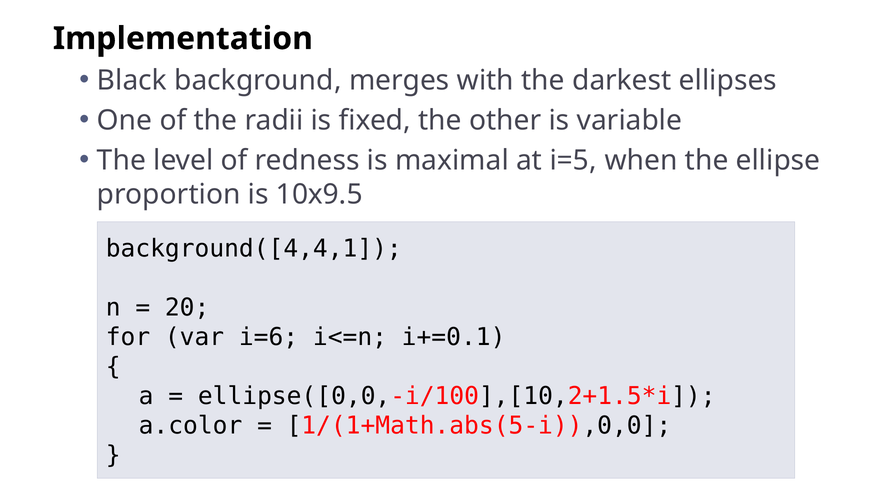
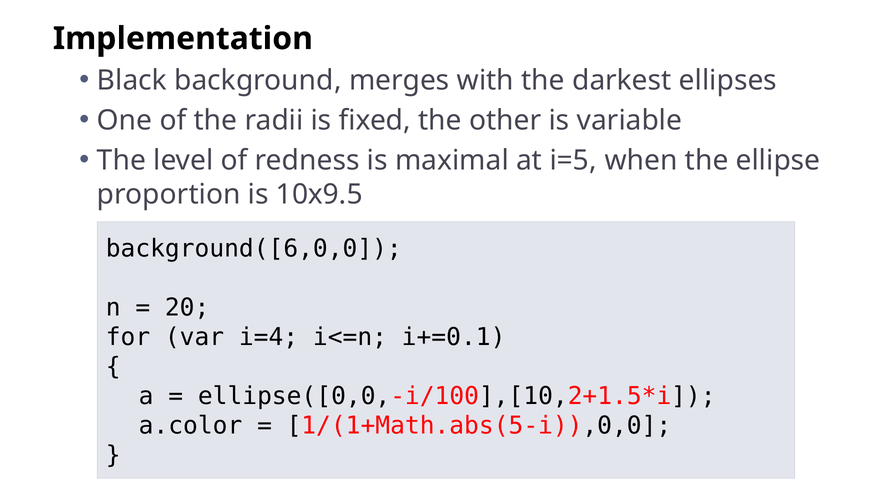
background([4,4,1: background([4,4,1 -> background([6,0,0
i=6: i=6 -> i=4
